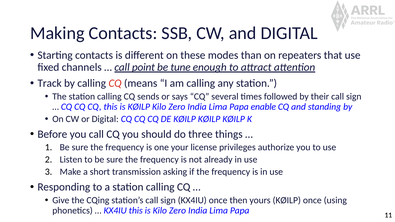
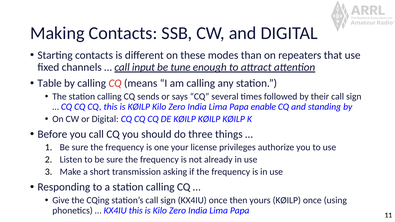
point: point -> input
Track: Track -> Table
